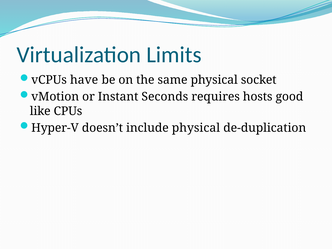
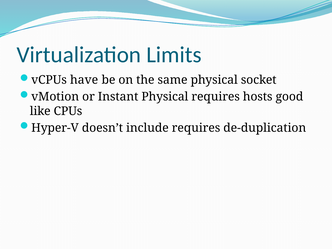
Instant Seconds: Seconds -> Physical
include physical: physical -> requires
